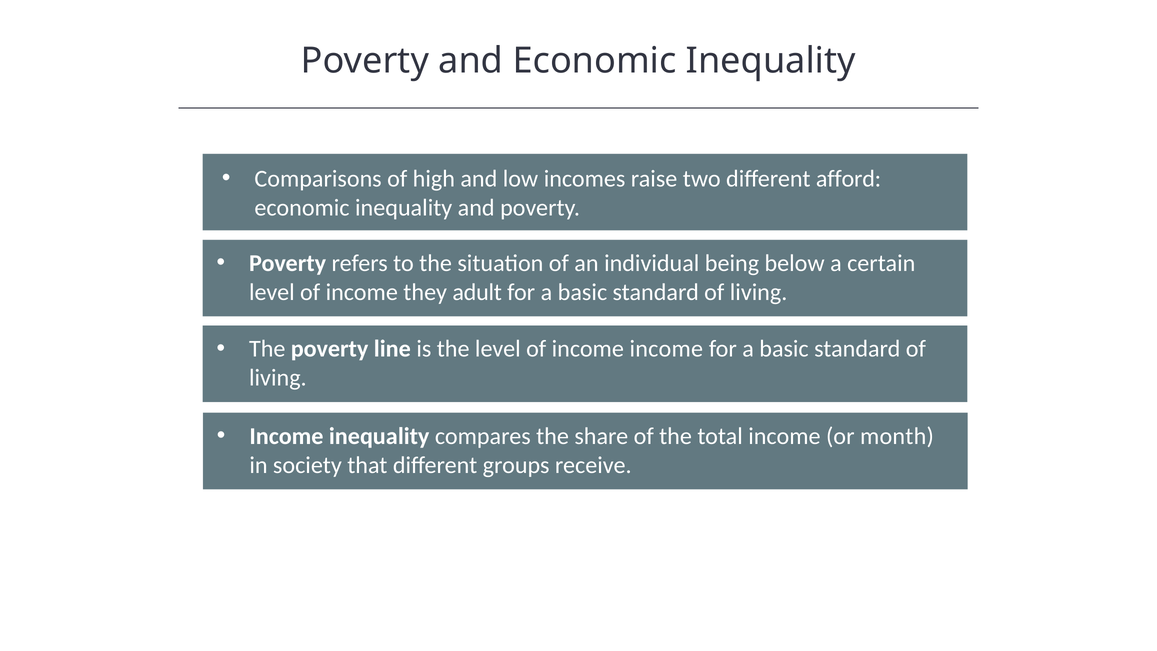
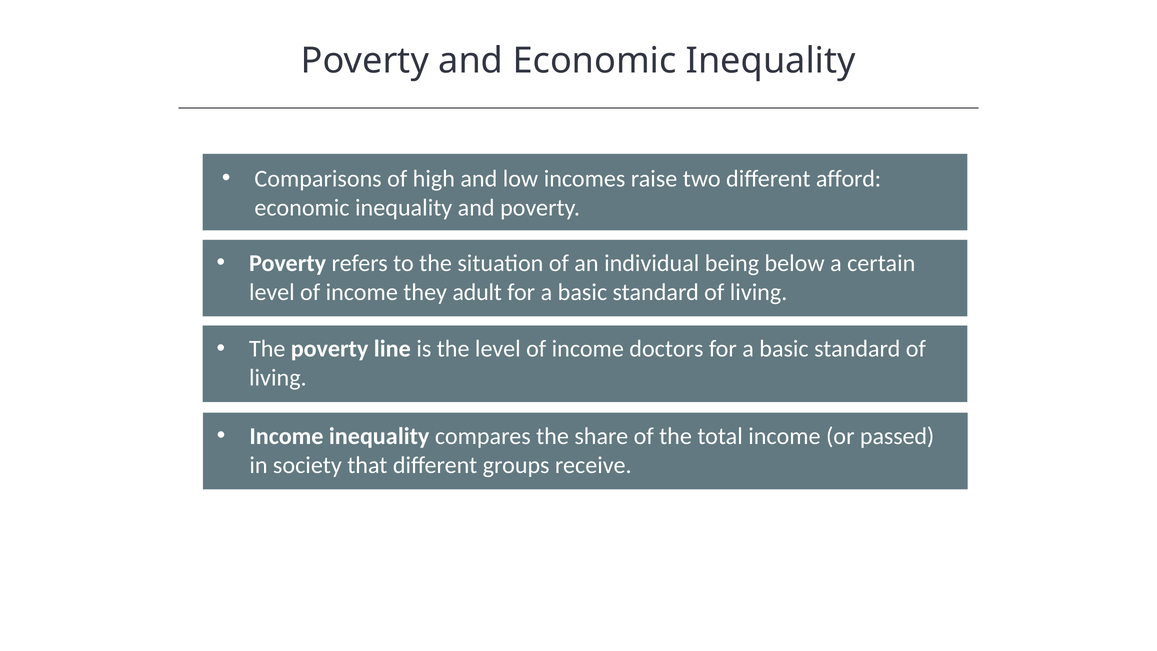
income income: income -> doctors
month: month -> passed
